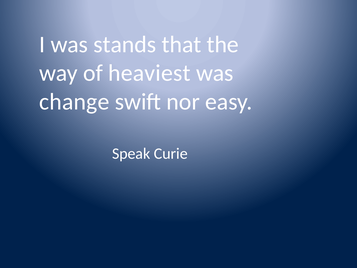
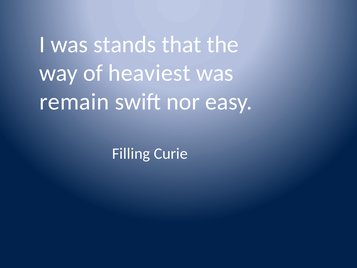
change: change -> remain
Speak: Speak -> Filling
